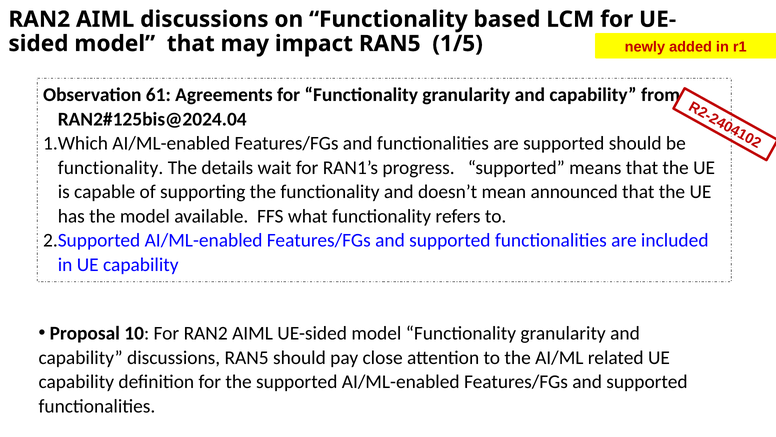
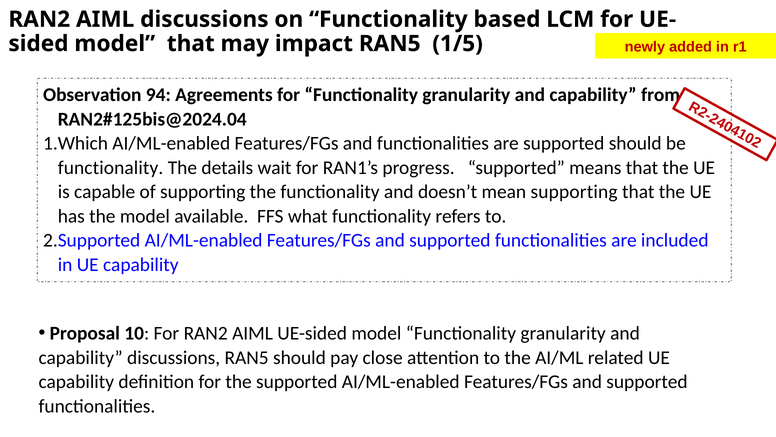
61: 61 -> 94
mean announced: announced -> supporting
